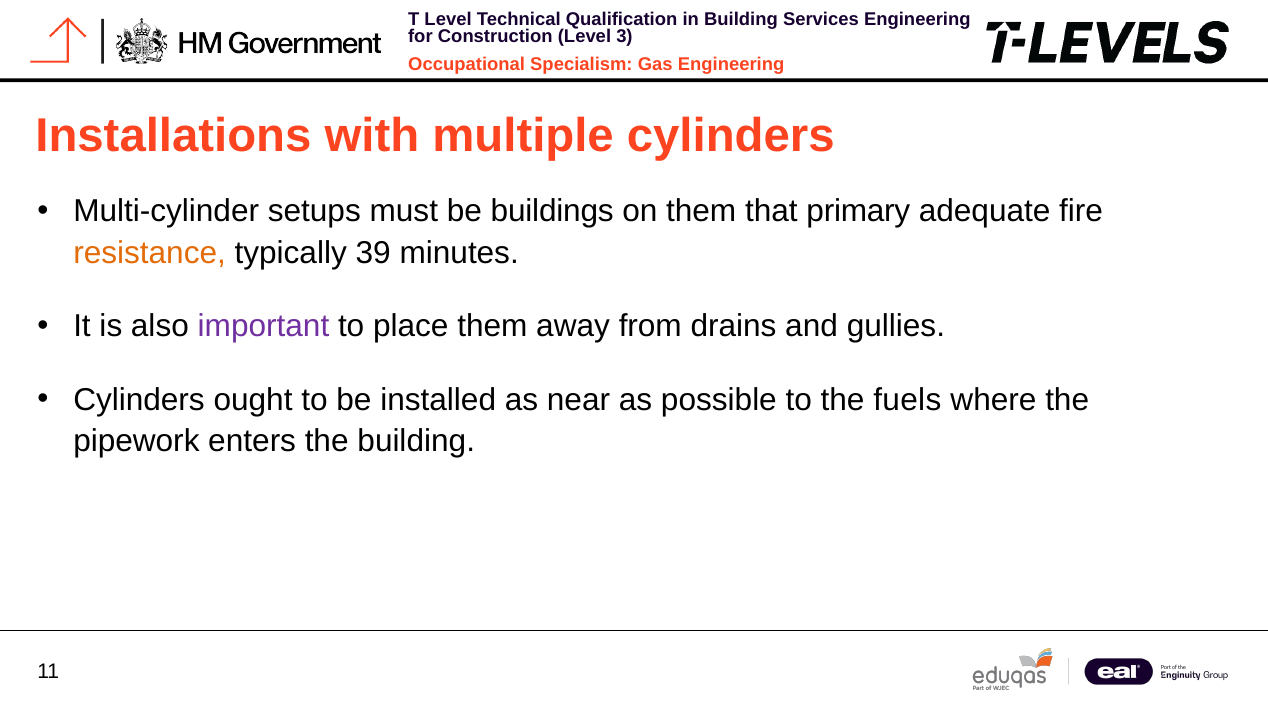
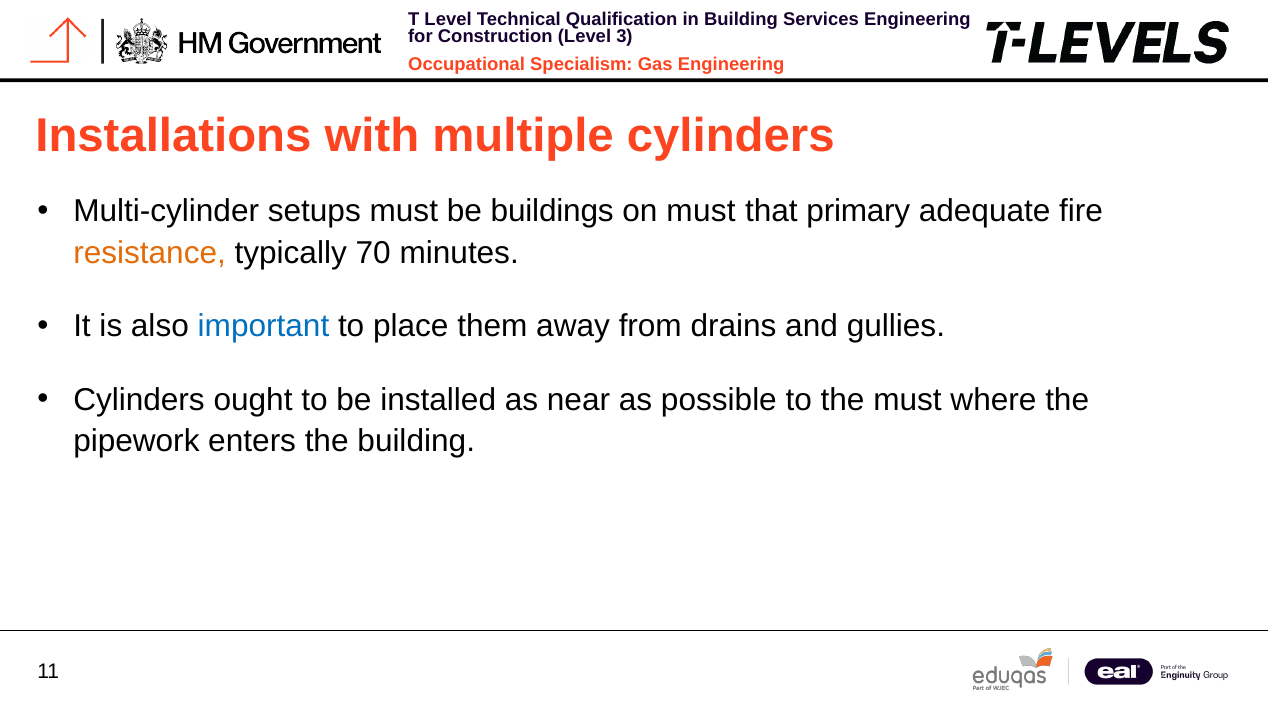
on them: them -> must
39: 39 -> 70
important colour: purple -> blue
the fuels: fuels -> must
